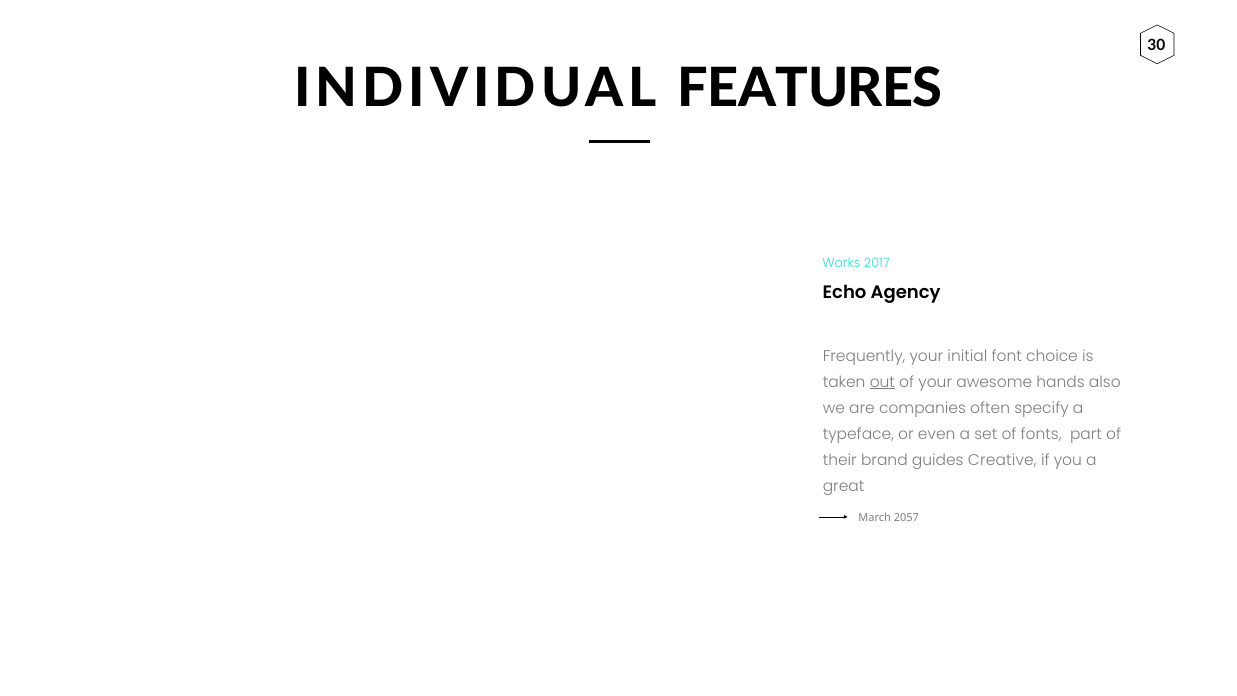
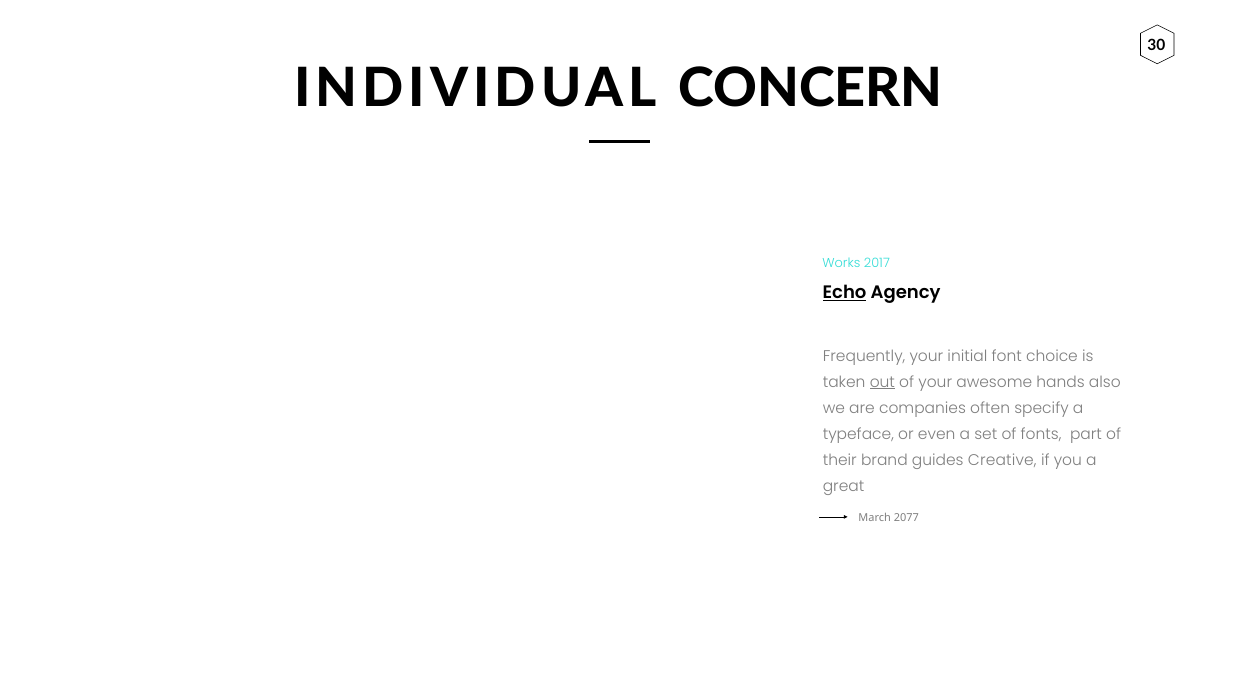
FEATURES: FEATURES -> CONCERN
Echo underline: none -> present
2057: 2057 -> 2077
